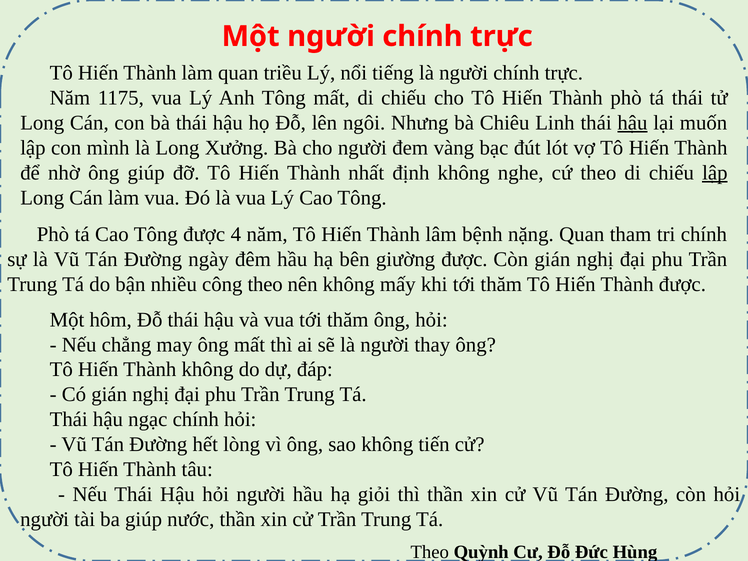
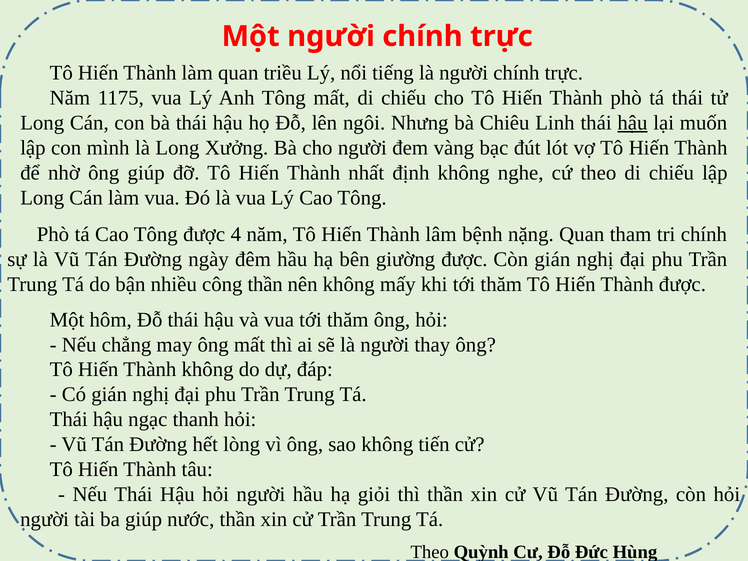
lập at (715, 173) underline: present -> none
công theo: theo -> thần
ngạc chính: chính -> thanh
